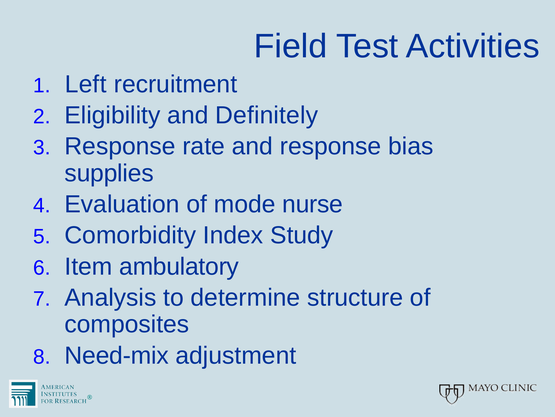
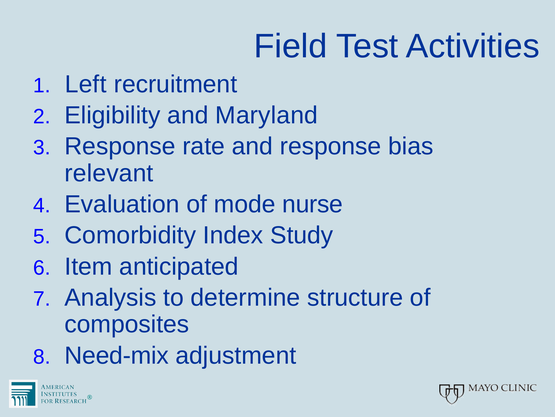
Definitely: Definitely -> Maryland
supplies: supplies -> relevant
ambulatory: ambulatory -> anticipated
